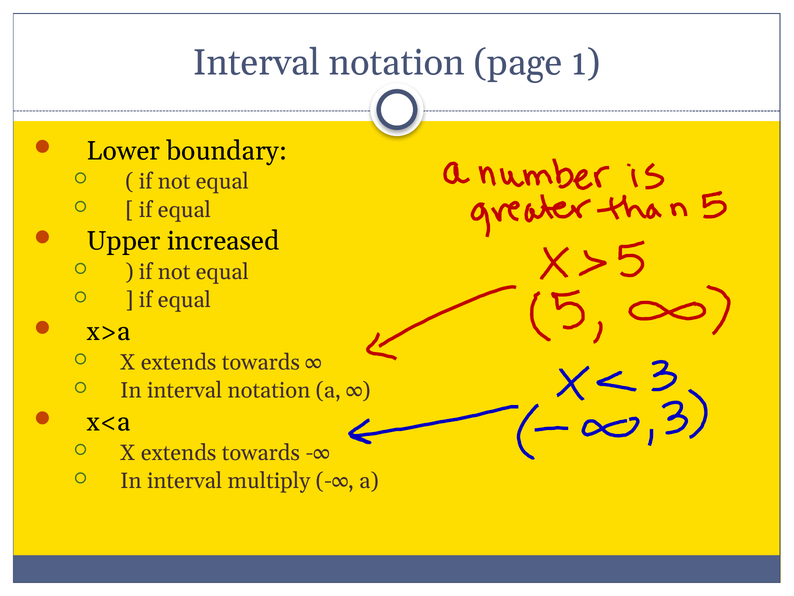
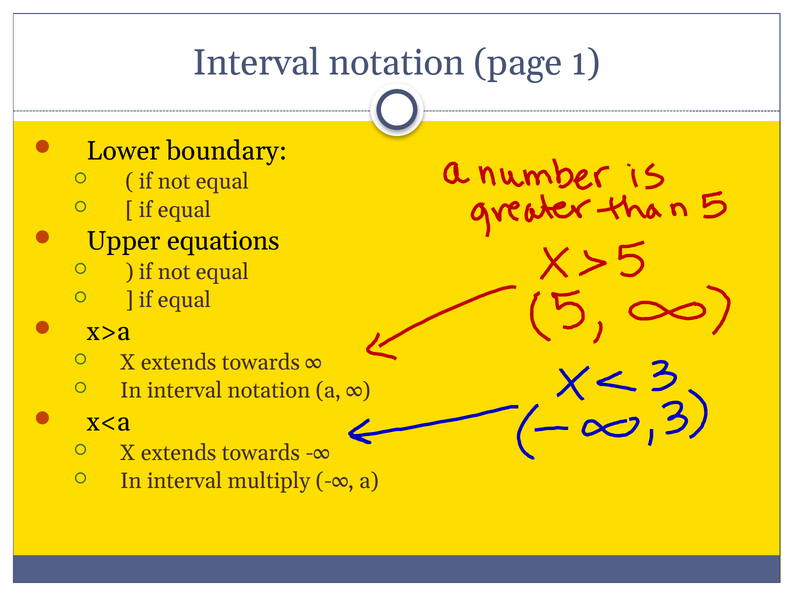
increased: increased -> equations
